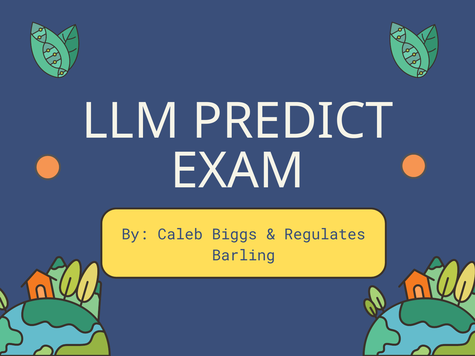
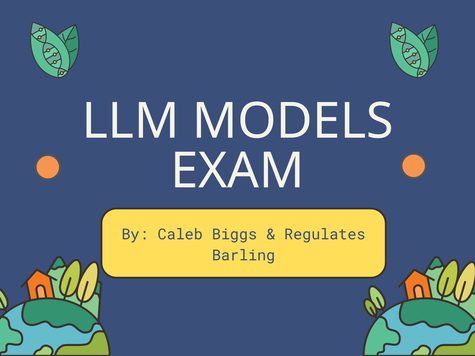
PREDICT: PREDICT -> MODELS
